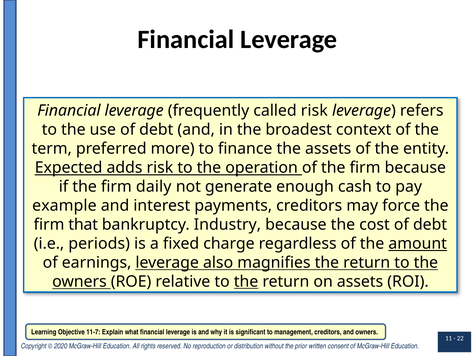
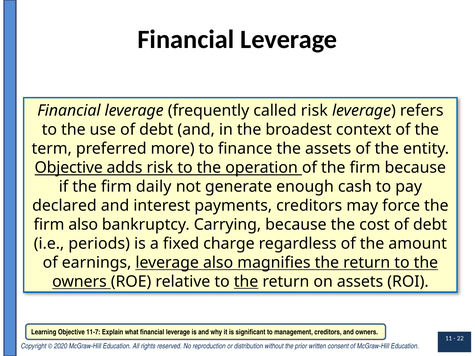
Expected at (69, 168): Expected -> Objective
example: example -> declared
firm that: that -> also
Industry: Industry -> Carrying
amount underline: present -> none
